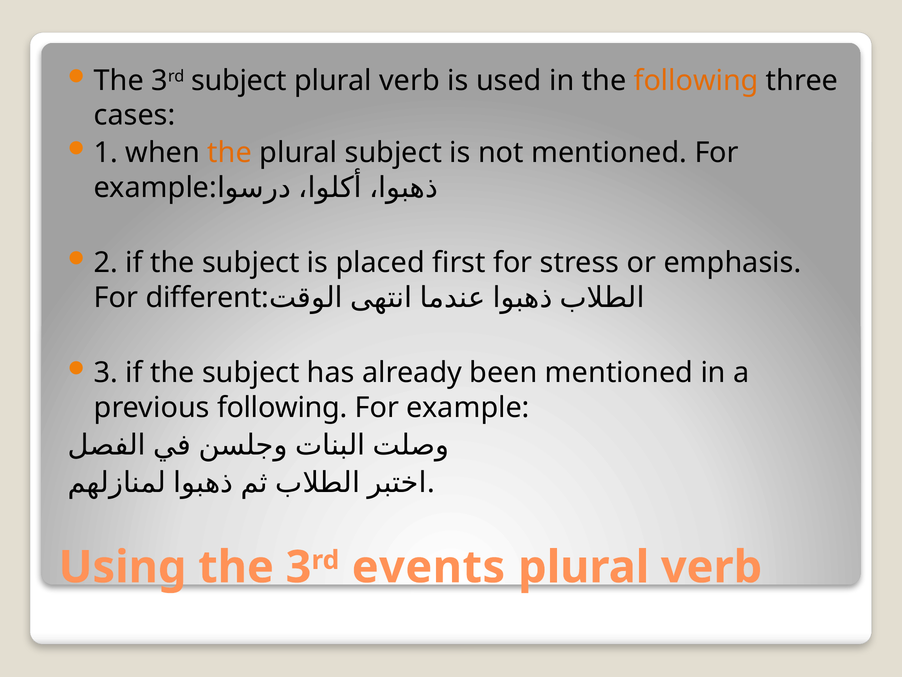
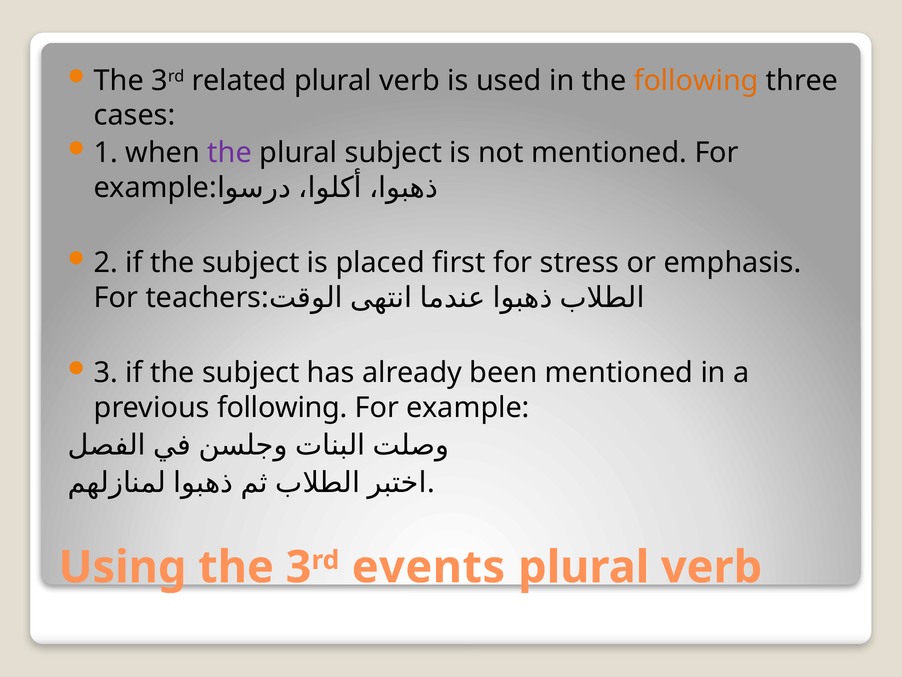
3rd subject: subject -> related
the at (230, 153) colour: orange -> purple
different: different -> teachers
